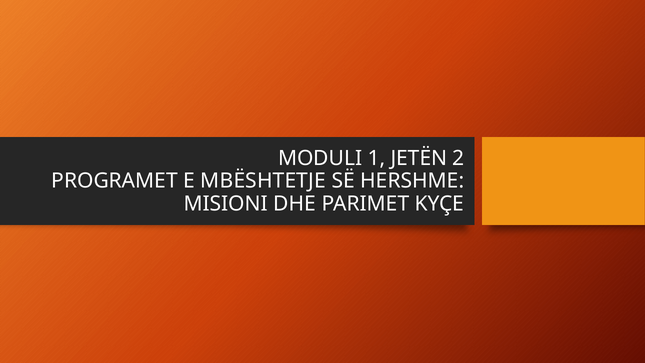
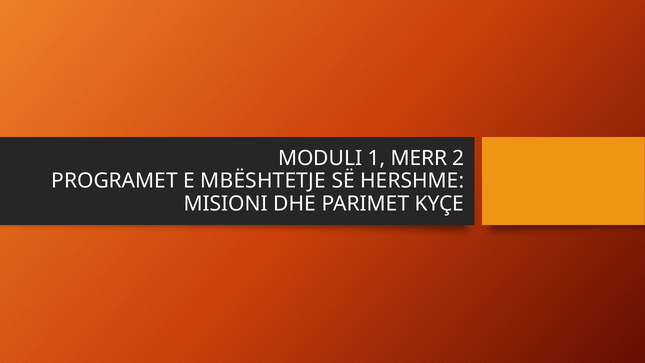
JETËN: JETËN -> MERR
